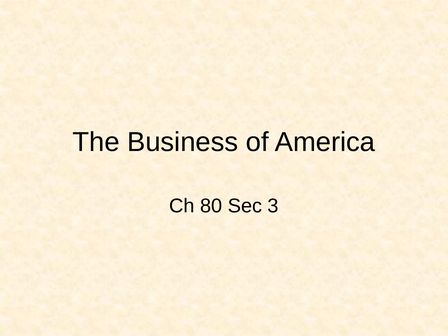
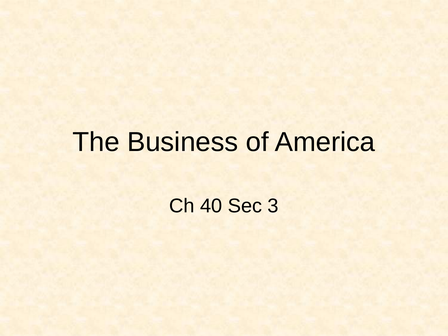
80: 80 -> 40
